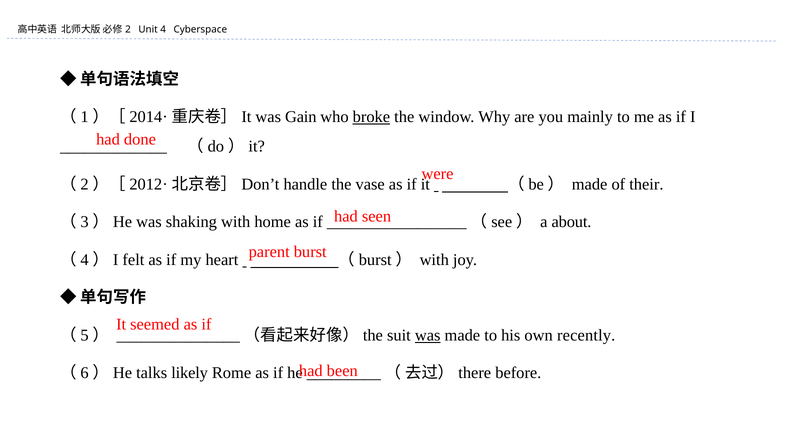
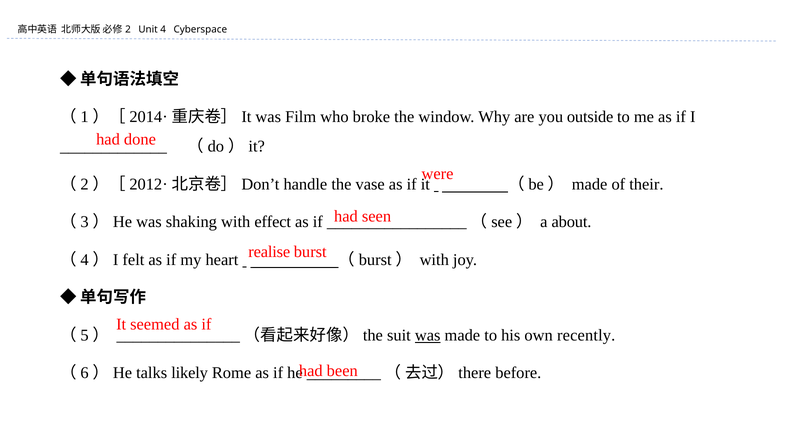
Gain: Gain -> Film
broke underline: present -> none
mainly: mainly -> outside
home: home -> effect
parent: parent -> realise
